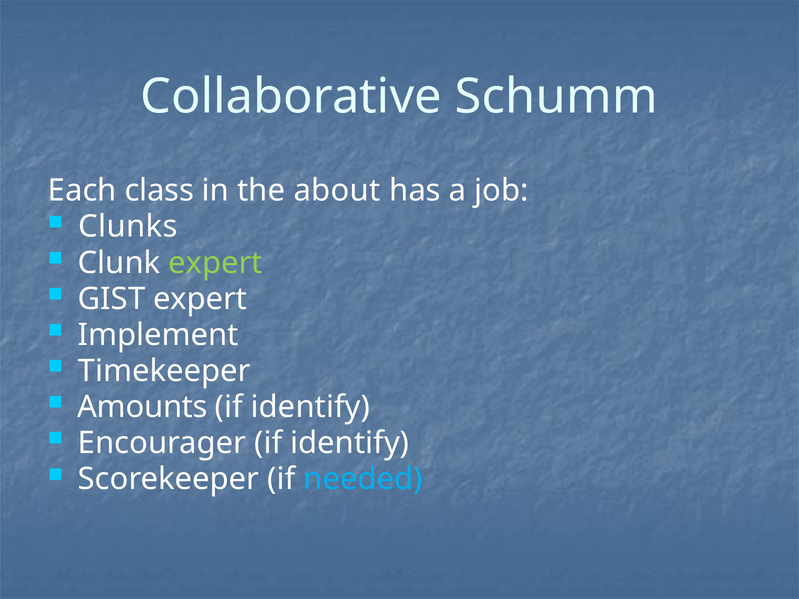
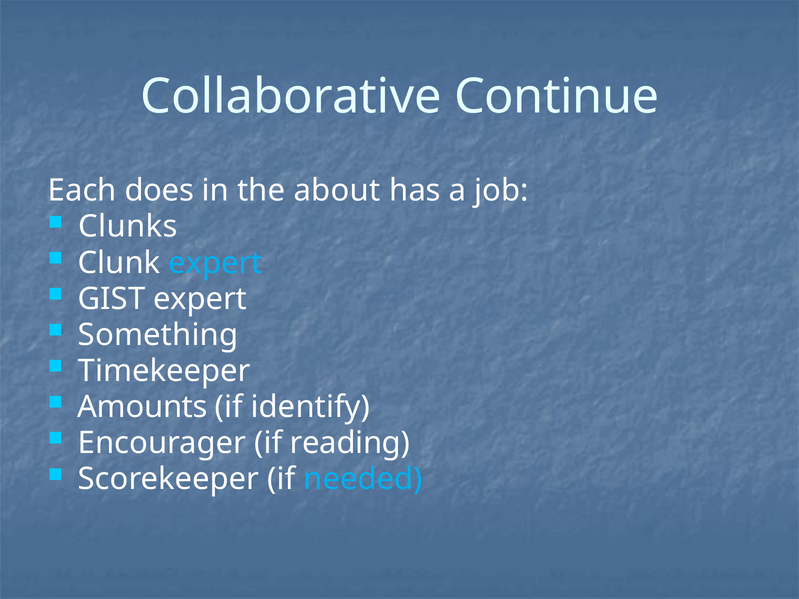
Schumm: Schumm -> Continue
class: class -> does
expert at (215, 263) colour: light green -> light blue
Implement: Implement -> Something
Encourager if identify: identify -> reading
